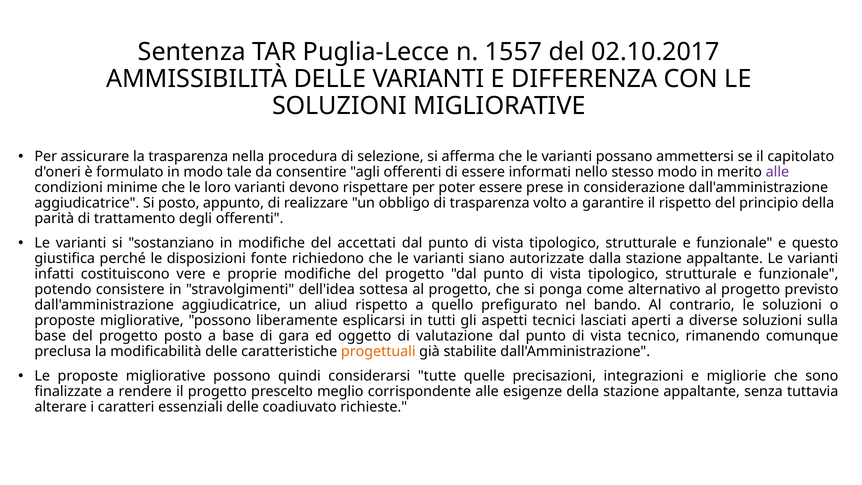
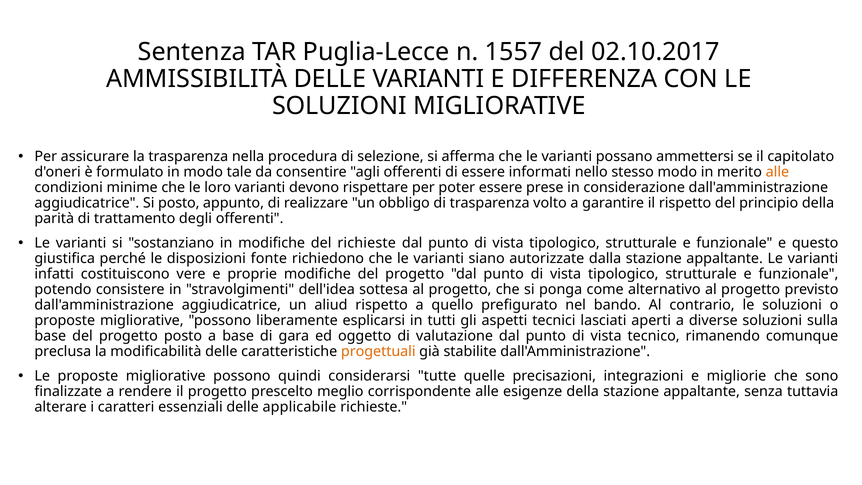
alle at (777, 172) colour: purple -> orange
del accettati: accettati -> richieste
coadiuvato: coadiuvato -> applicabile
